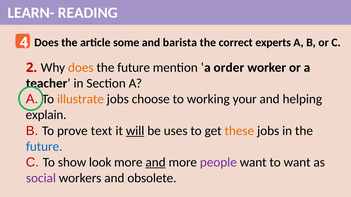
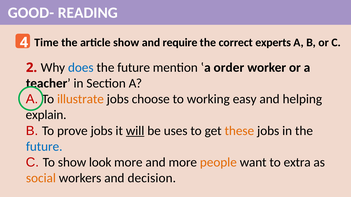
LEARN-: LEARN- -> GOOD-
4 Does: Does -> Time
article some: some -> show
barista: barista -> require
does at (81, 68) colour: orange -> blue
your: your -> easy
prove text: text -> jobs
and at (156, 163) underline: present -> none
people colour: purple -> orange
to want: want -> extra
social colour: purple -> orange
obsolete: obsolete -> decision
